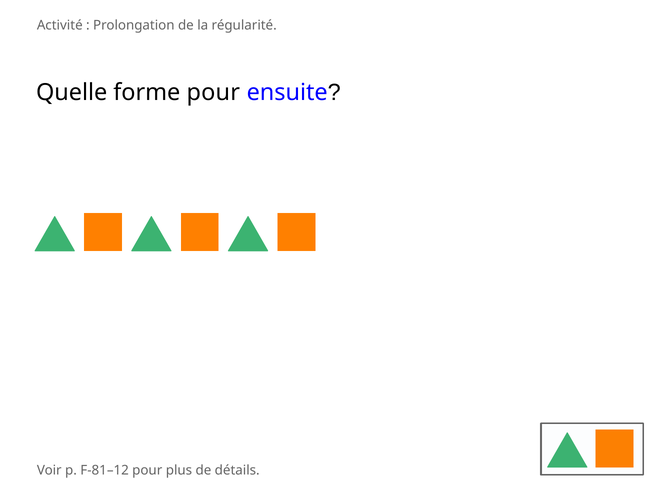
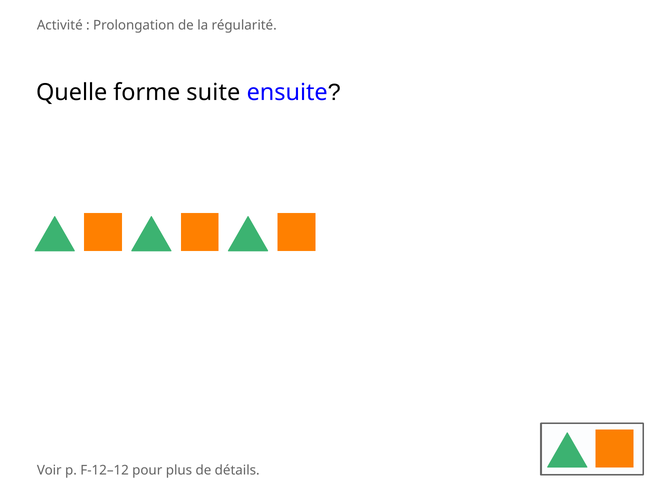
forme pour: pour -> suite
F-81–12: F-81–12 -> F-12–12
